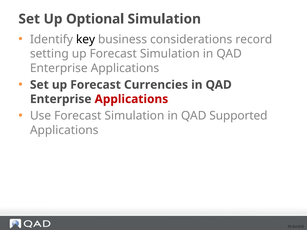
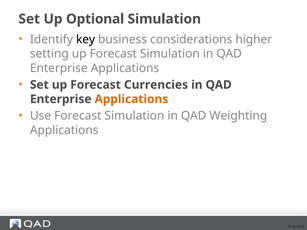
record: record -> higher
Applications at (131, 99) colour: red -> orange
Supported: Supported -> Weighting
